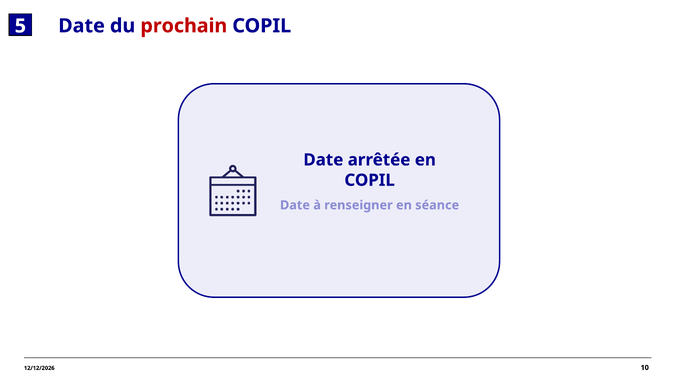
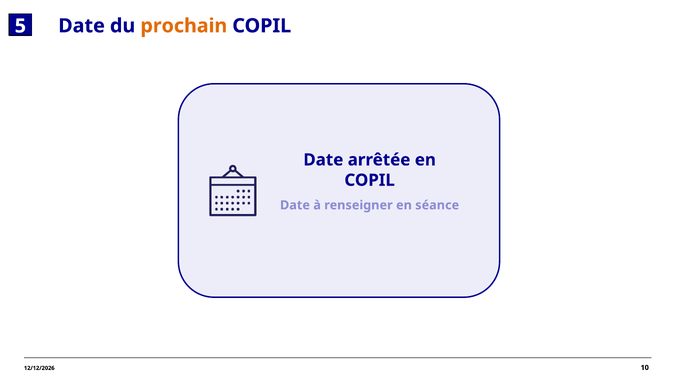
prochain colour: red -> orange
